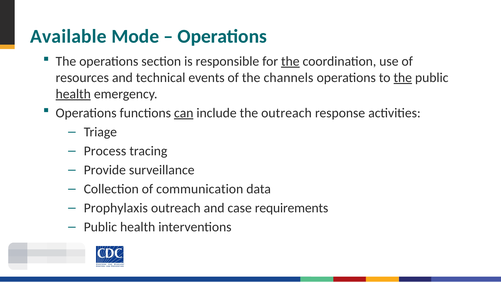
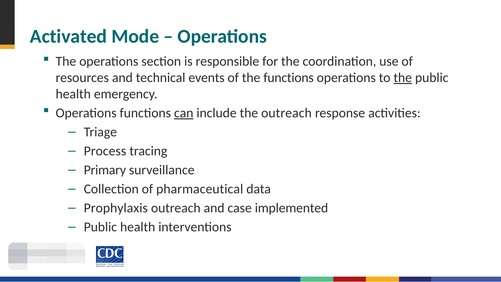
Available: Available -> Activated
the at (290, 61) underline: present -> none
the channels: channels -> functions
health at (73, 94) underline: present -> none
Provide: Provide -> Primary
communication: communication -> pharmaceutical
requirements: requirements -> implemented
